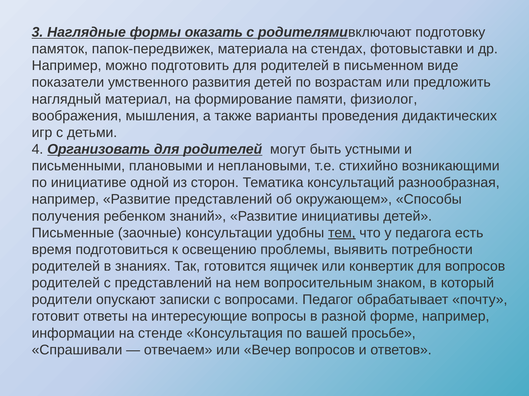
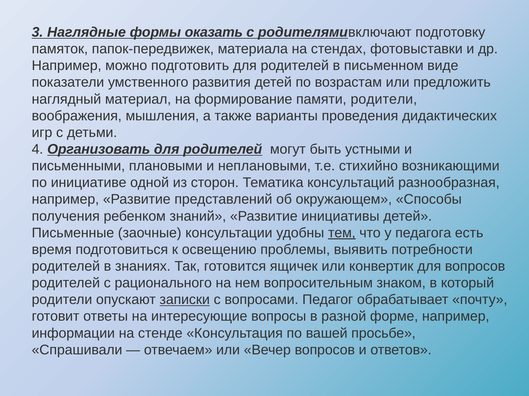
памяти физиолог: физиолог -> родители
с представлений: представлений -> рационального
записки underline: none -> present
